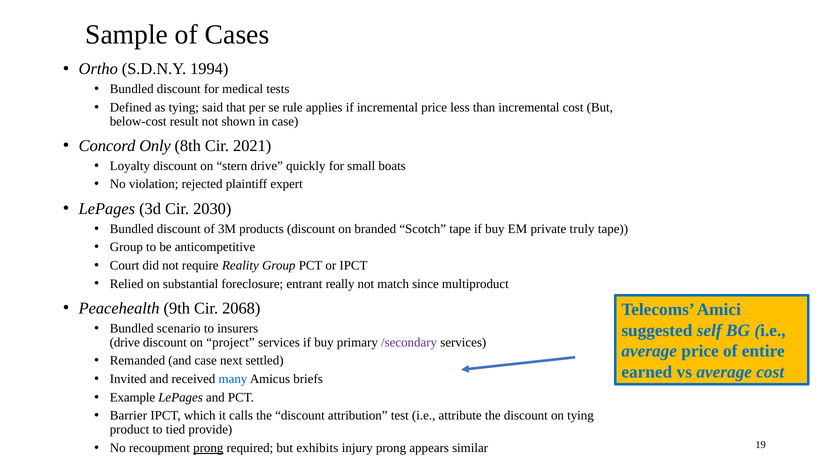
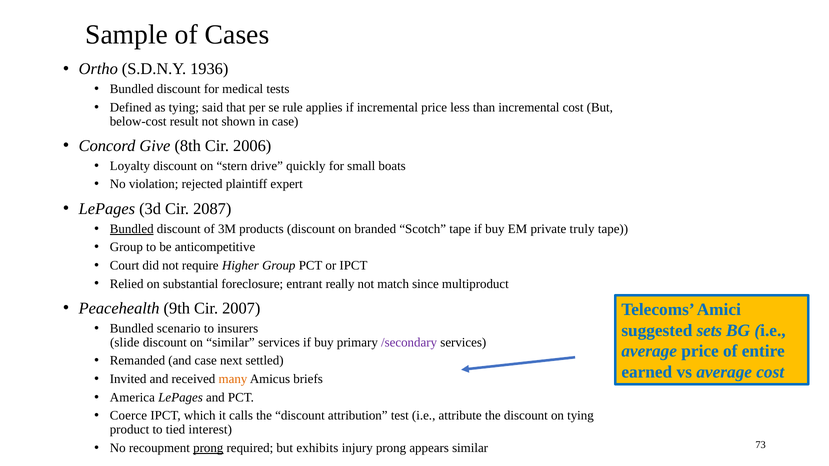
1994: 1994 -> 1936
Only: Only -> Give
2021: 2021 -> 2006
2030: 2030 -> 2087
Bundled at (132, 229) underline: none -> present
Reality: Reality -> Higher
2068: 2068 -> 2007
self: self -> sets
drive at (125, 343): drive -> slide
on project: project -> similar
many colour: blue -> orange
Example: Example -> America
Barrier: Barrier -> Coerce
provide: provide -> interest
19: 19 -> 73
